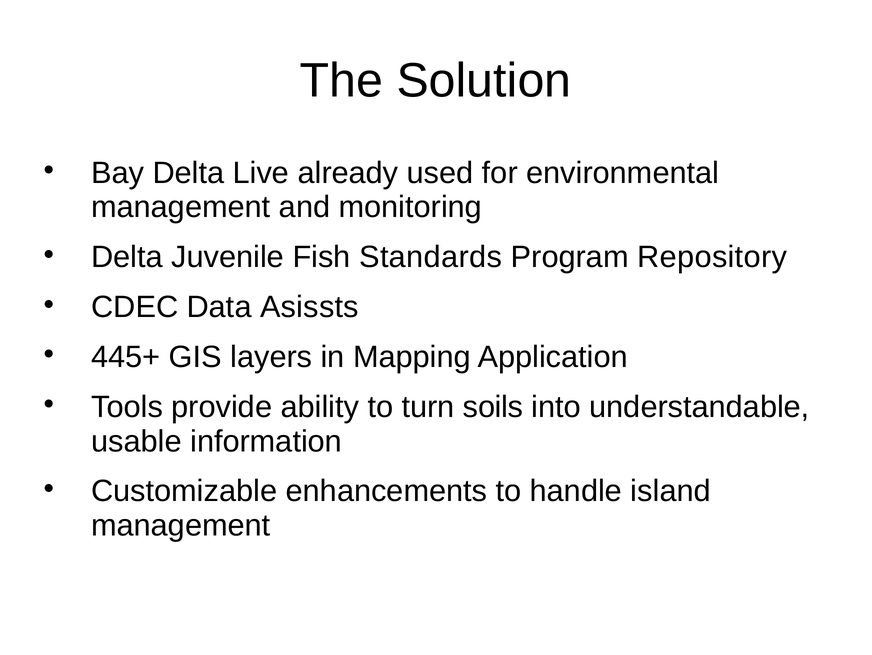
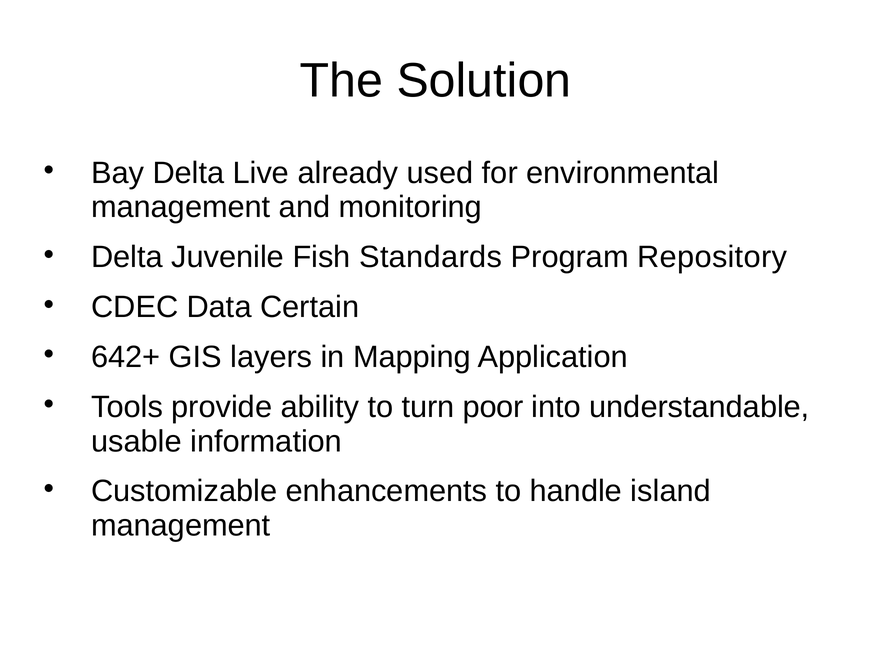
Asissts: Asissts -> Certain
445+: 445+ -> 642+
soils: soils -> poor
